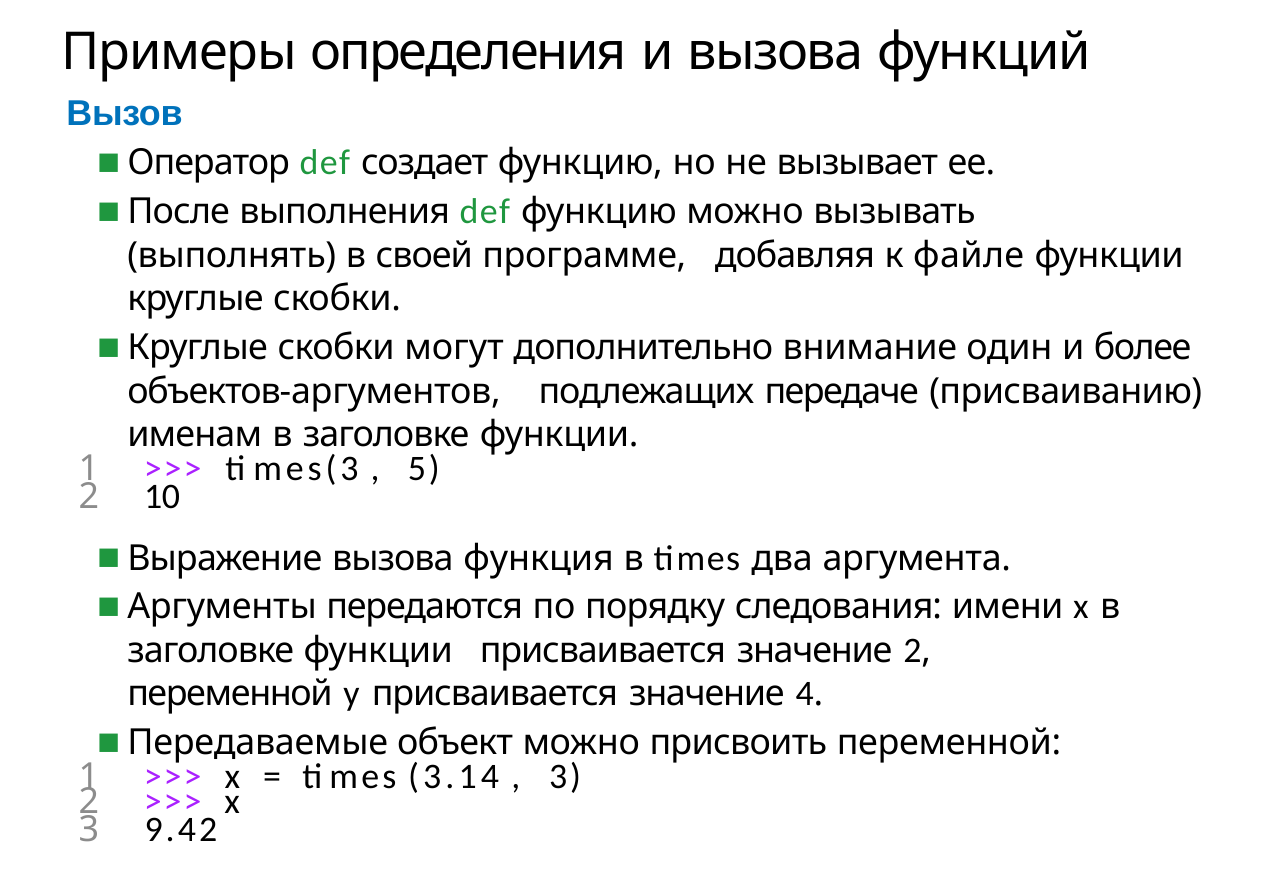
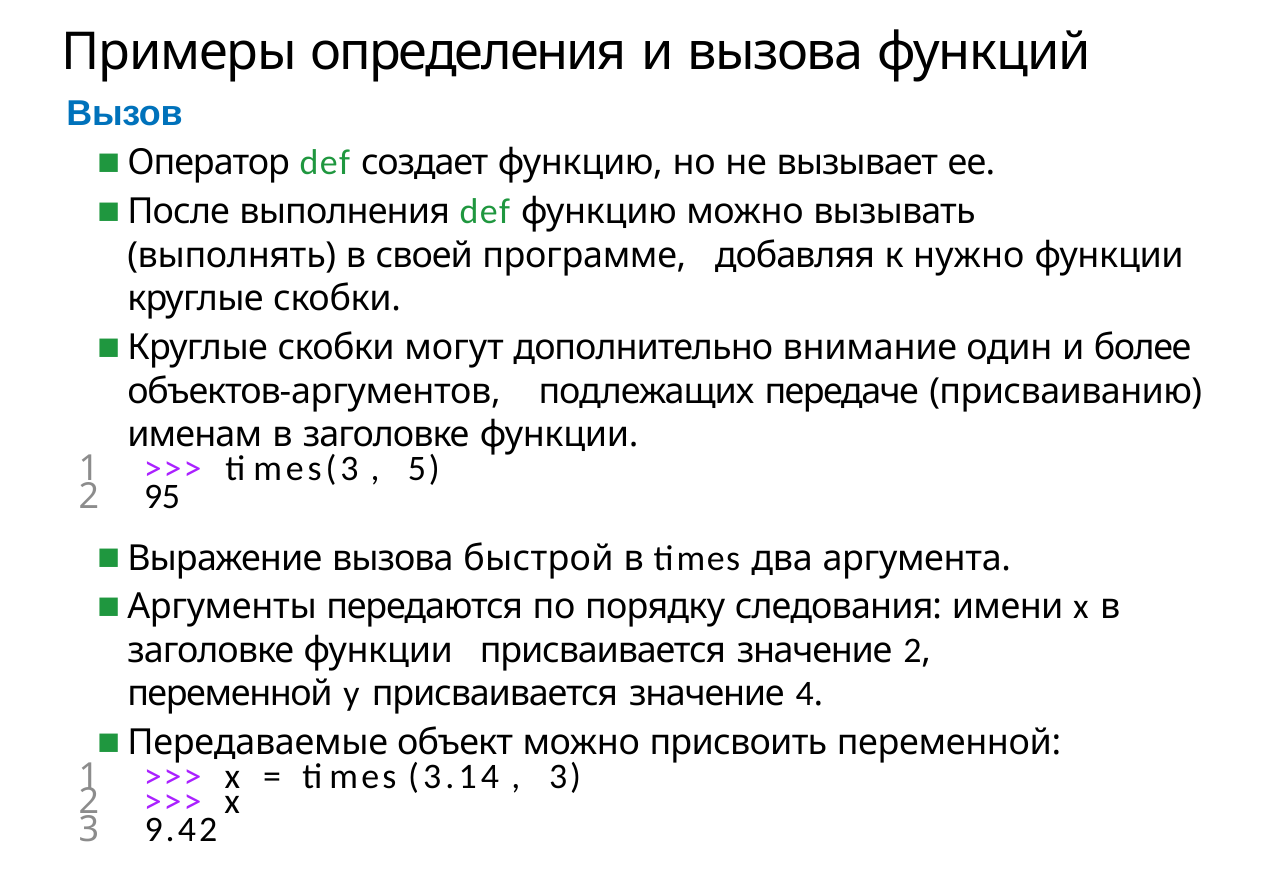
файле: файле -> нужно
10: 10 -> 95
функция: функция -> быстрой
